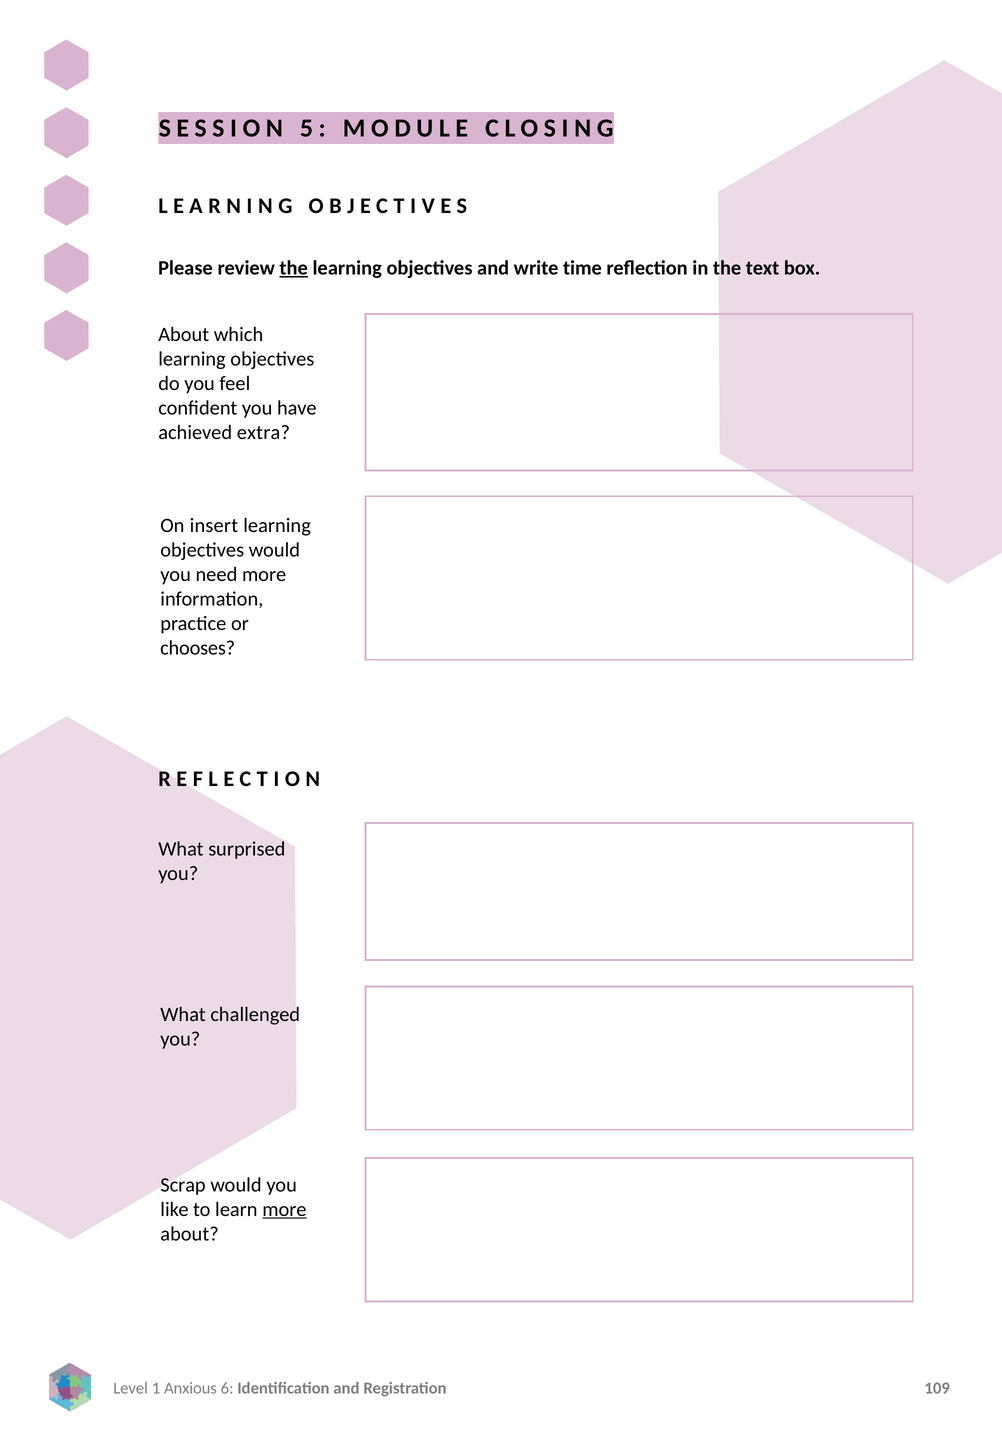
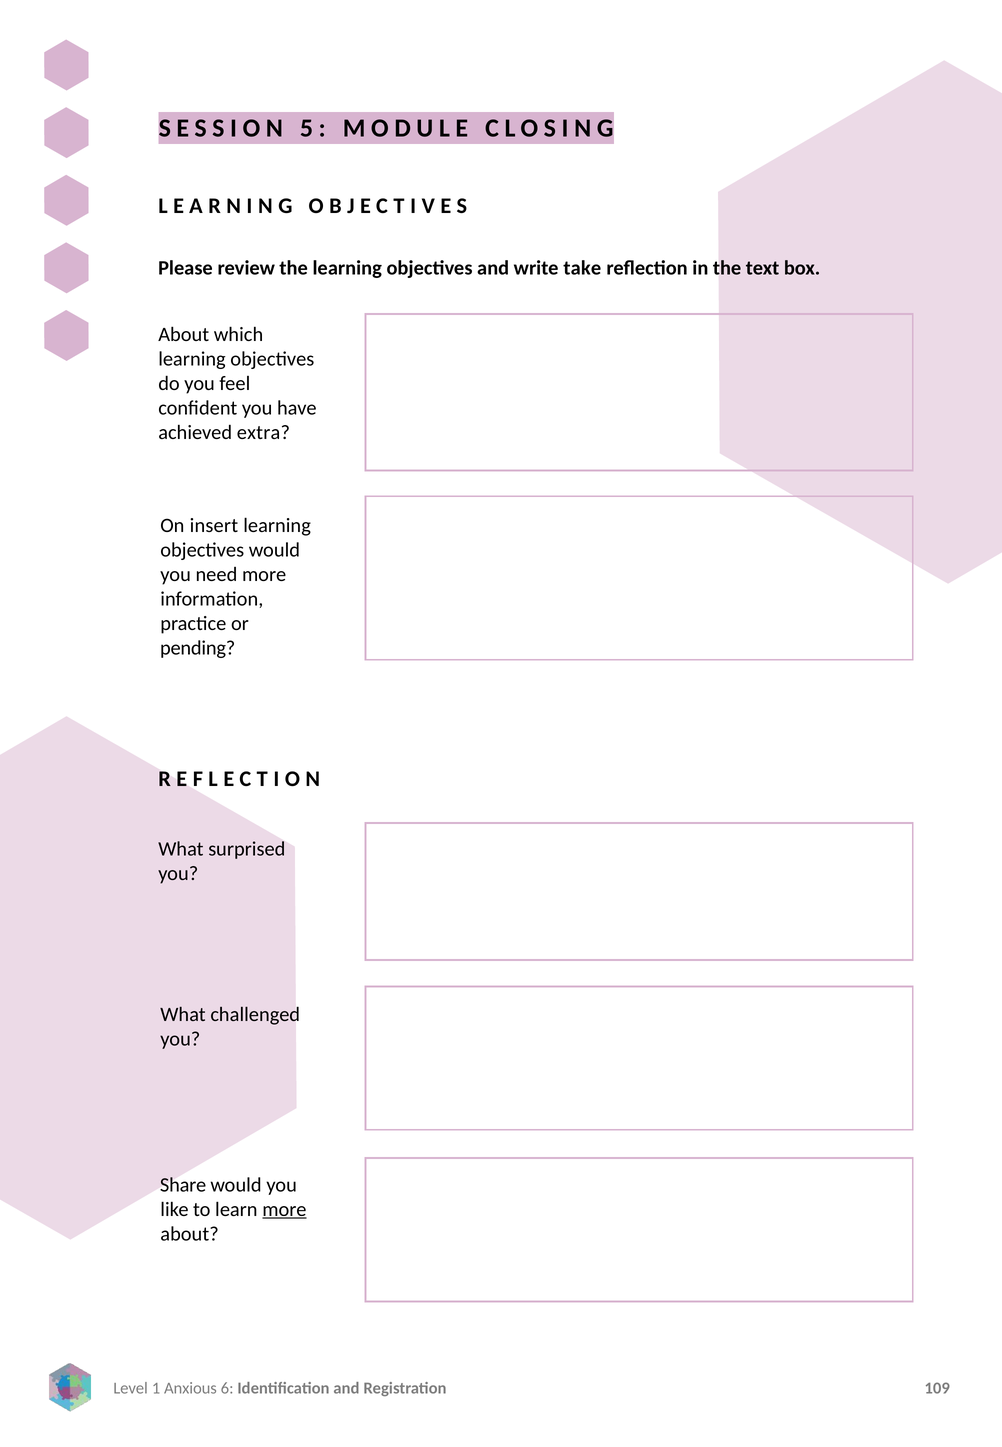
the at (294, 268) underline: present -> none
time: time -> take
chooses: chooses -> pending
Scrap: Scrap -> Share
